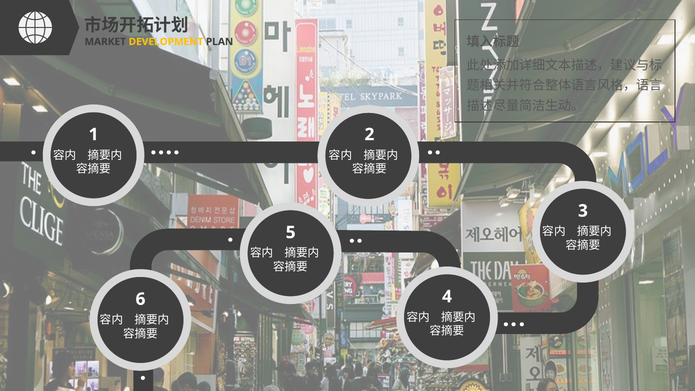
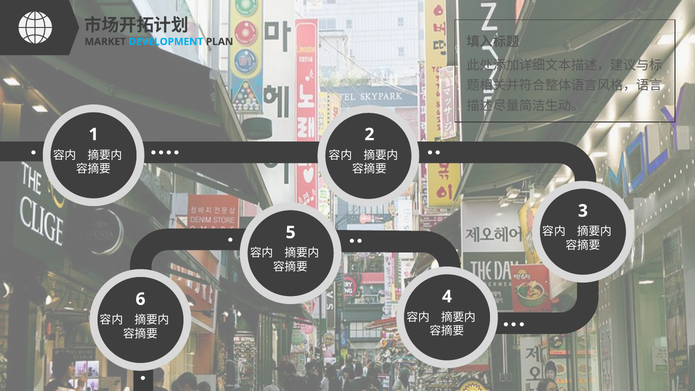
DEVELOPMENT colour: yellow -> light blue
